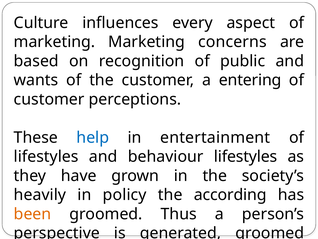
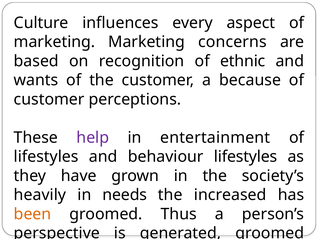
public: public -> ethnic
entering: entering -> because
help colour: blue -> purple
policy: policy -> needs
according: according -> increased
